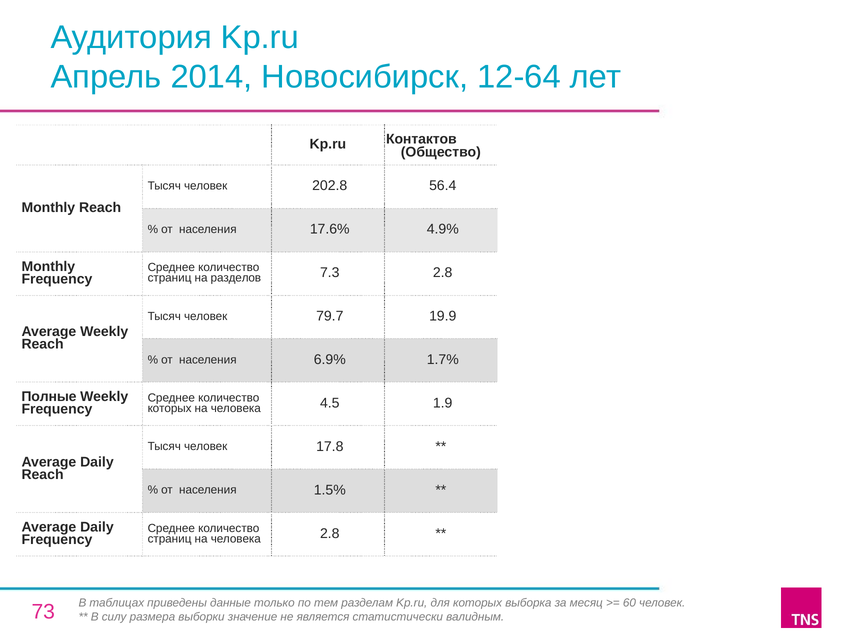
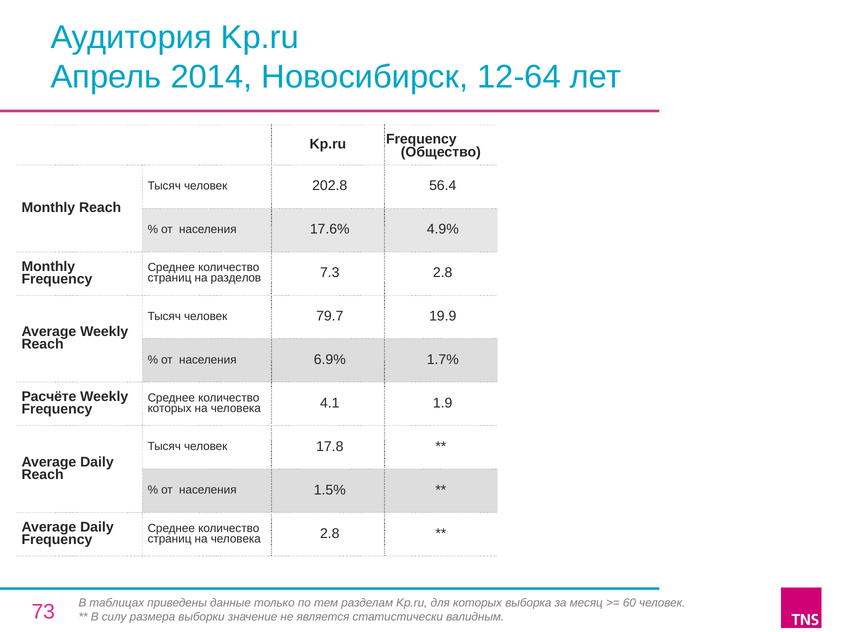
Kp.ru Контактов: Контактов -> Frequency
Полные: Полные -> Расчёте
4.5: 4.5 -> 4.1
